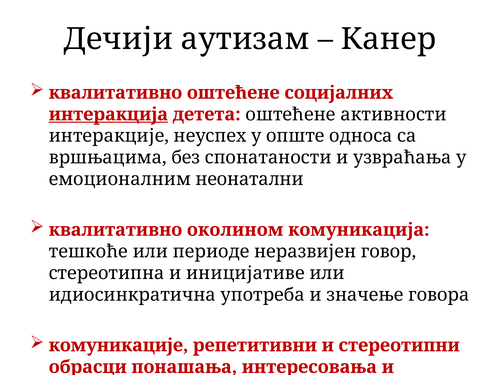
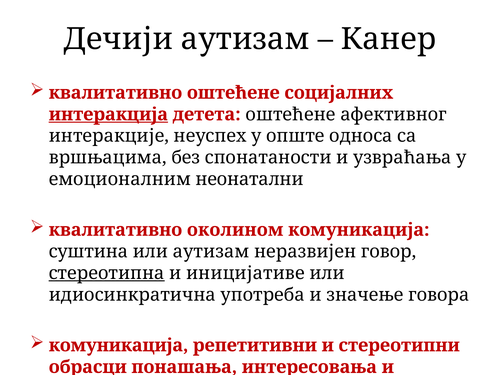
оштећене активности: активности -> афективног
тешкоће: тешкоће -> суштина
или периоде: периоде -> аутизам
стереотипна underline: none -> present
комуникације at (119, 345): комуникације -> комуникација
